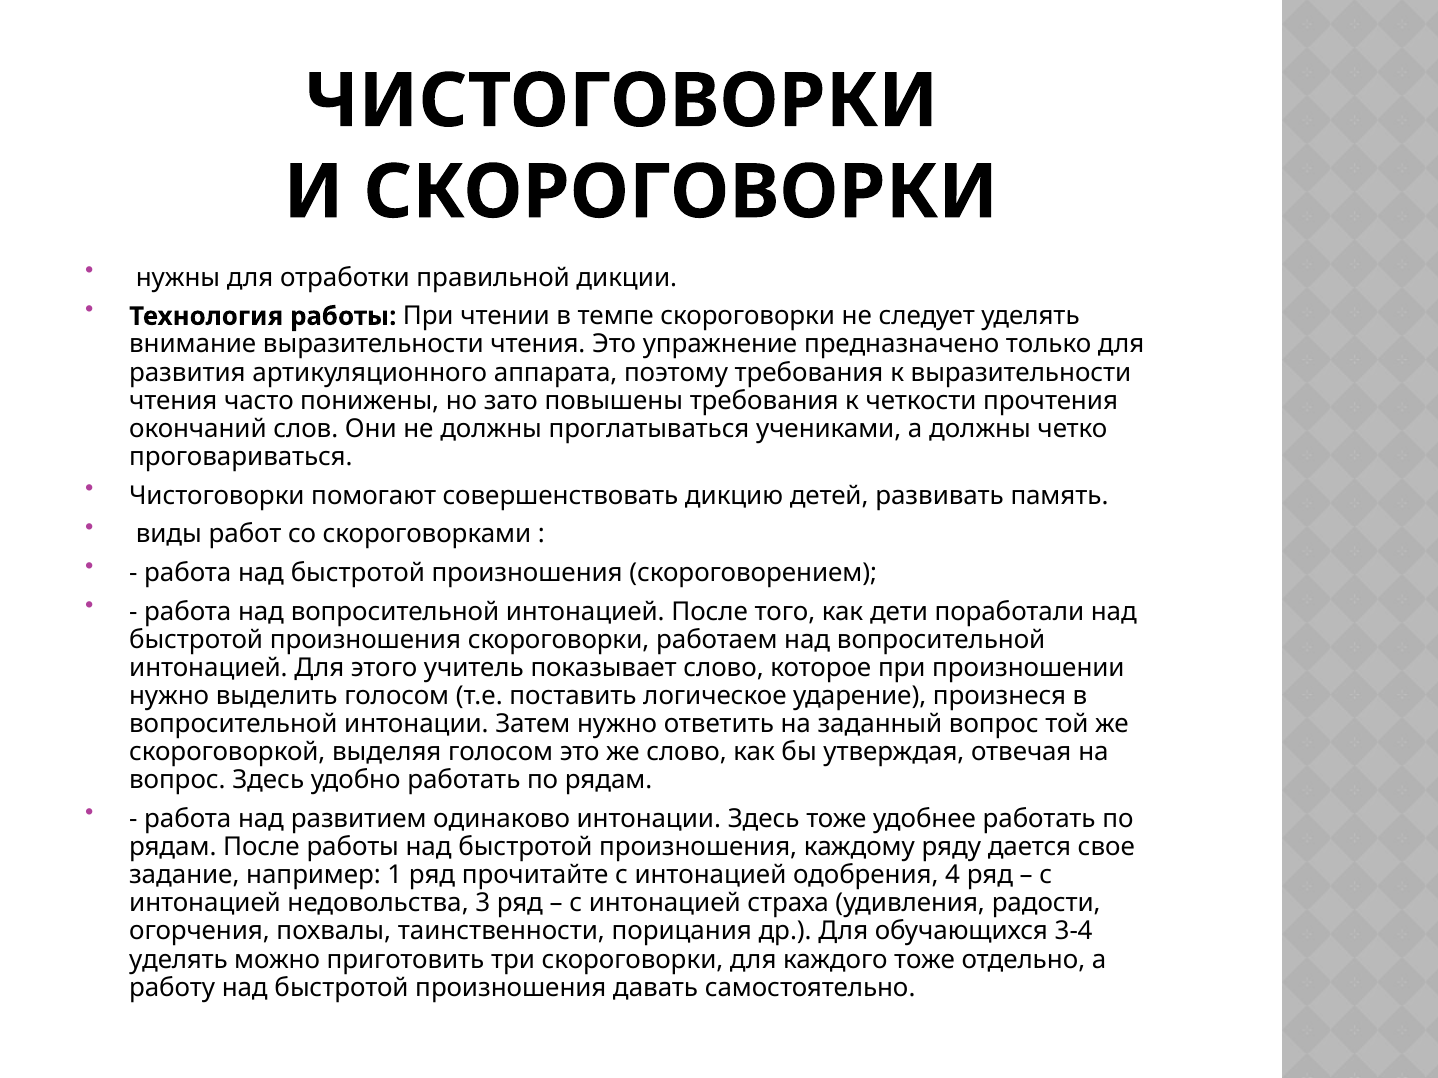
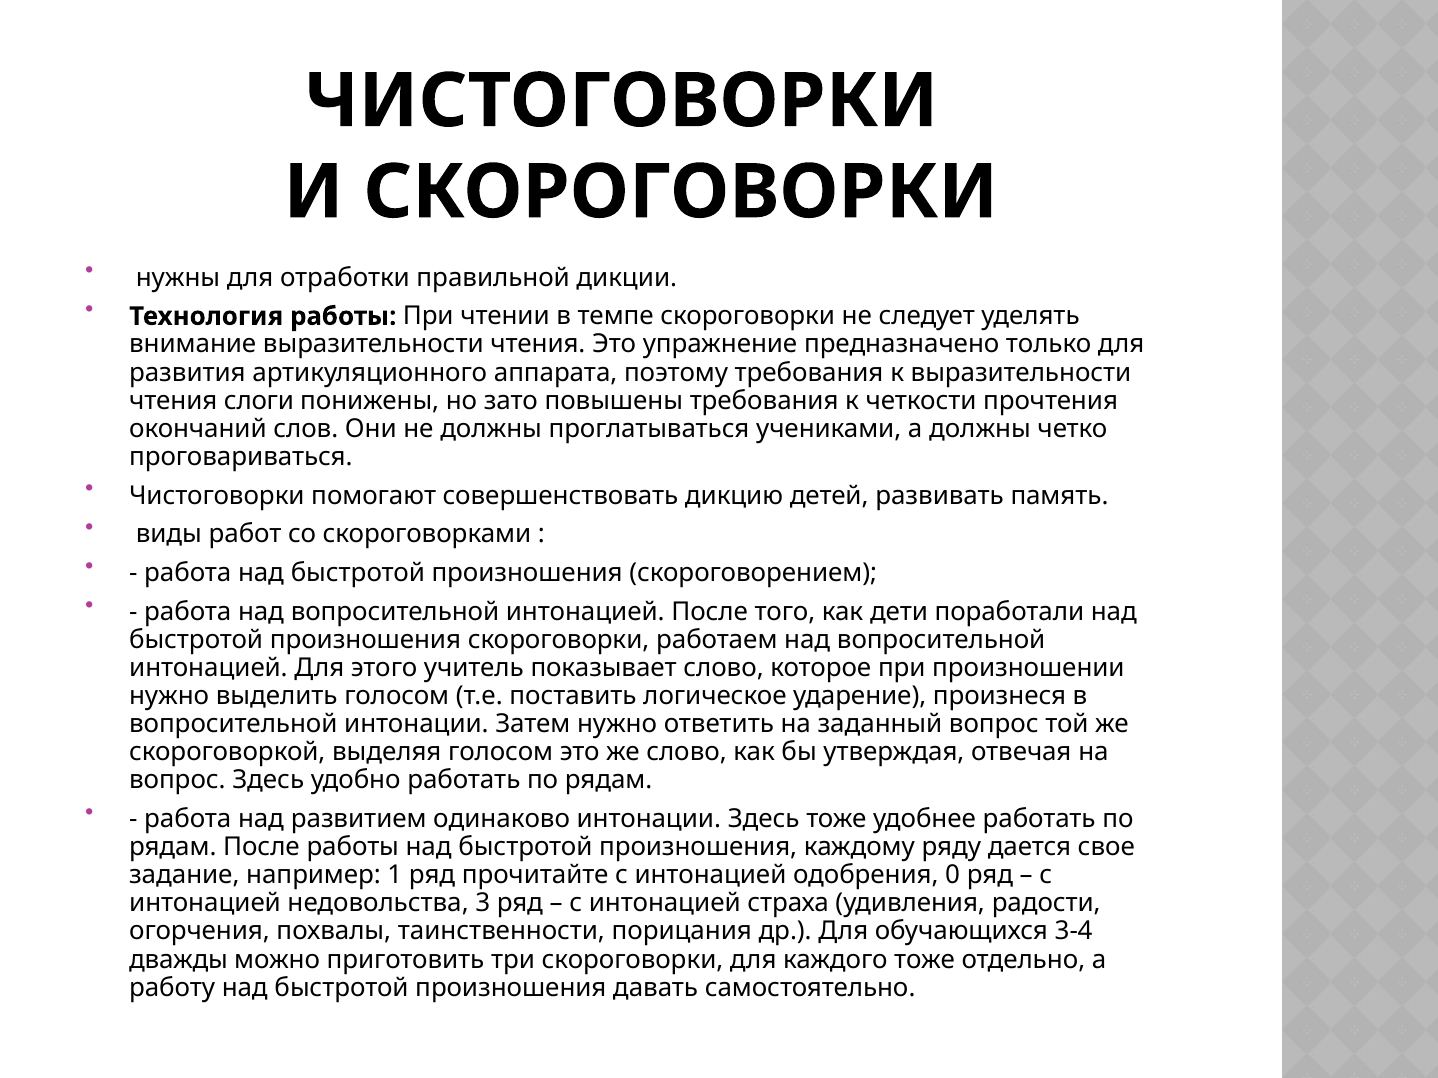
часто: часто -> слоги
4: 4 -> 0
уделять at (178, 960): уделять -> дважды
